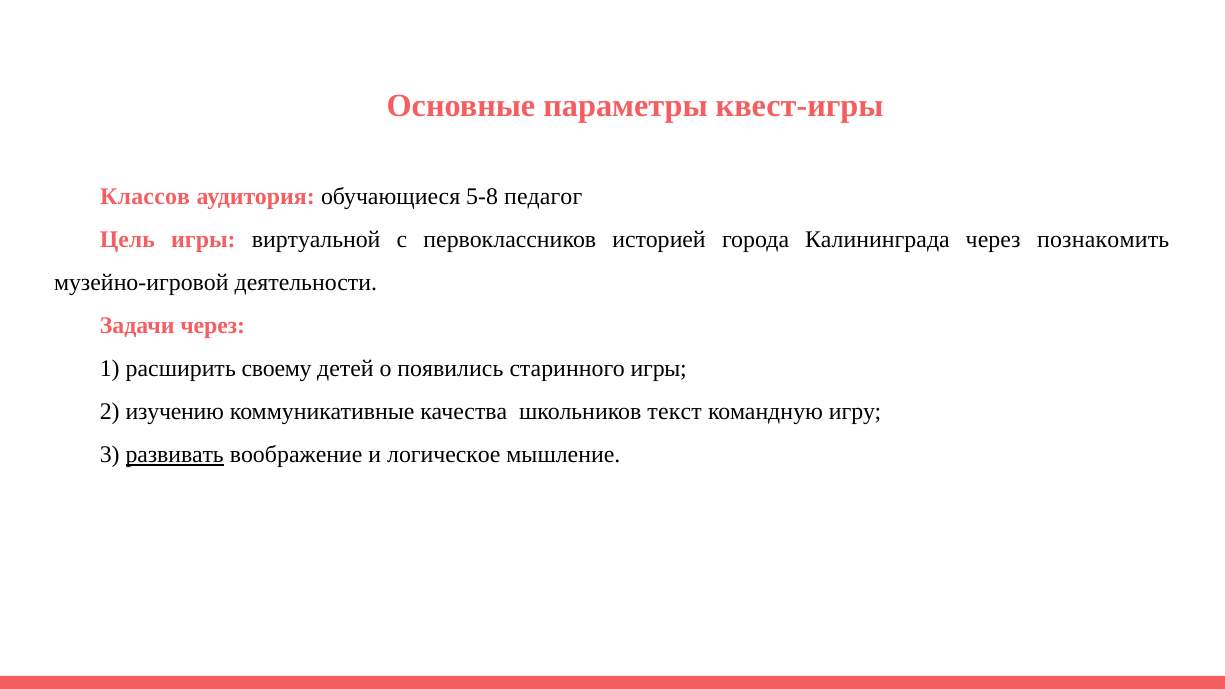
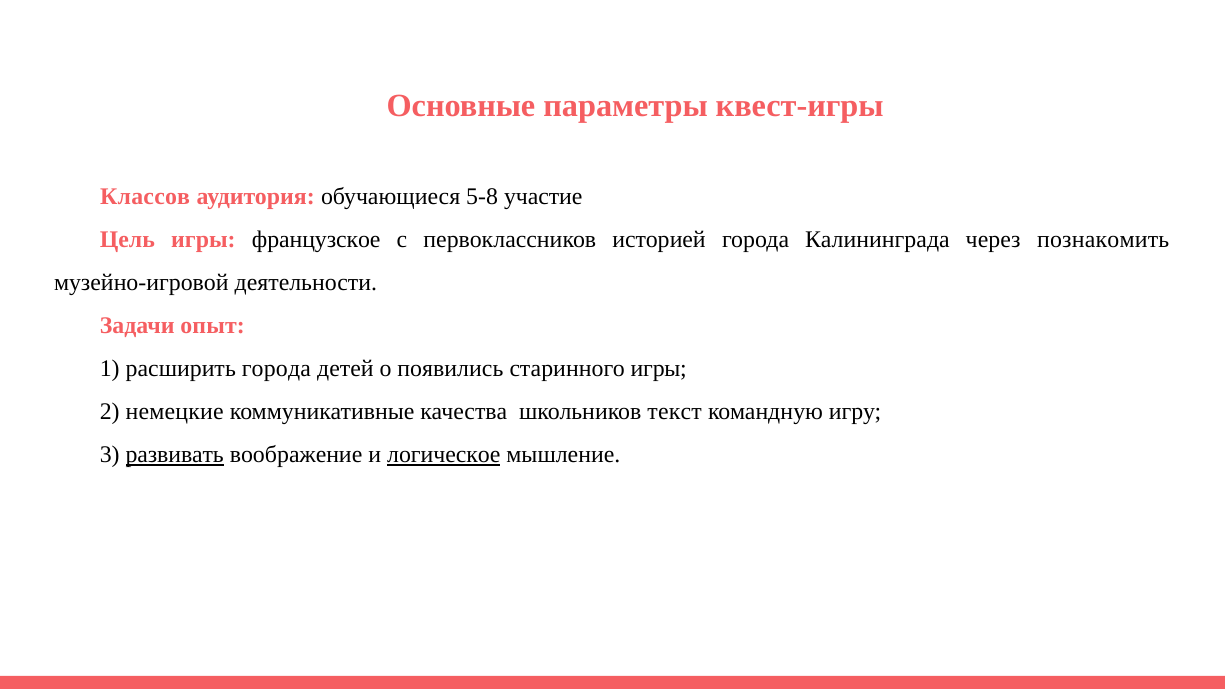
педагог: педагог -> участие
виртуальной: виртуальной -> французское
Задачи через: через -> опыт
расширить своему: своему -> города
изучению: изучению -> немецкие
логическое underline: none -> present
